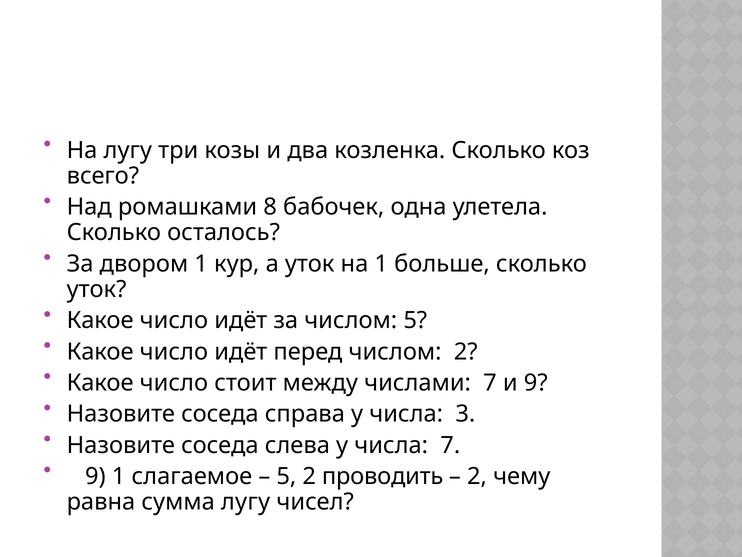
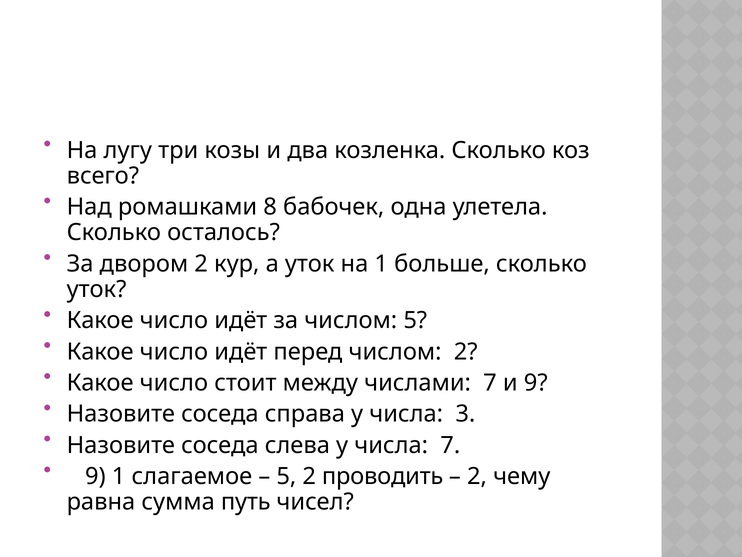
двором 1: 1 -> 2
сумма лугу: лугу -> путь
